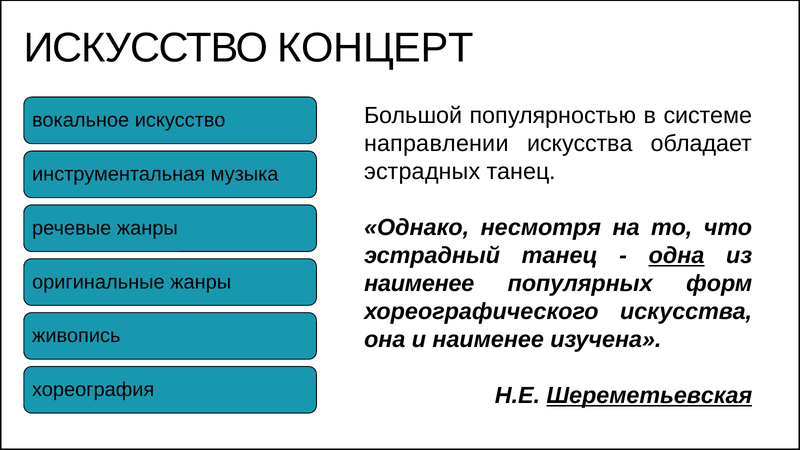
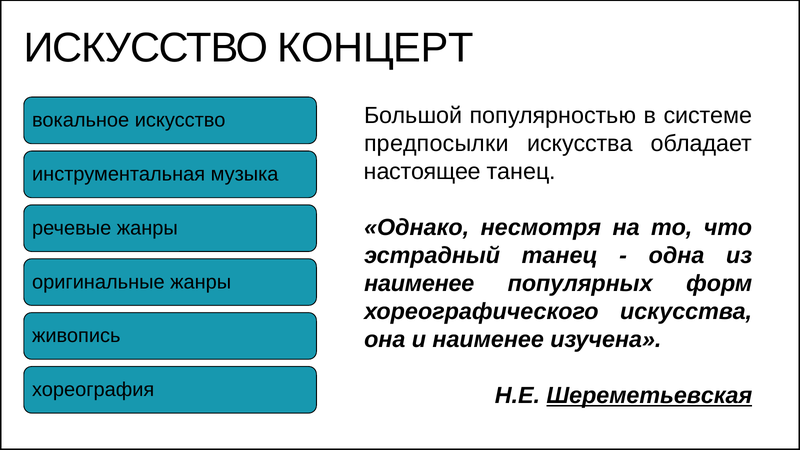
направлении: направлении -> предпосылки
эстрадных: эстрадных -> настоящее
одна underline: present -> none
